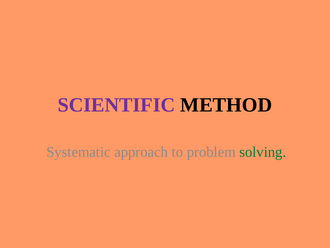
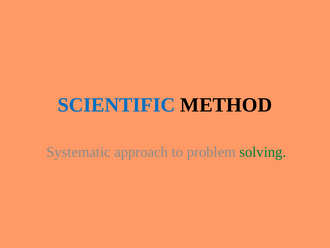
SCIENTIFIC colour: purple -> blue
